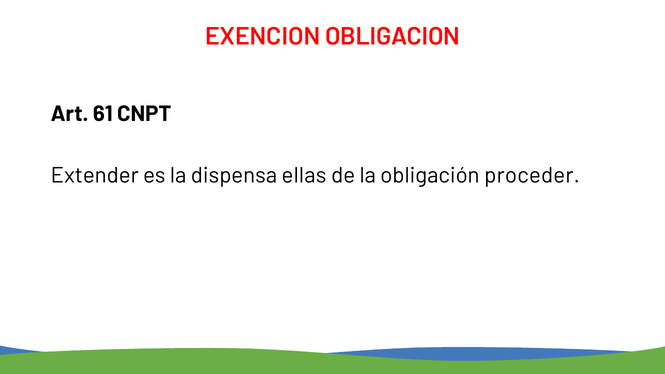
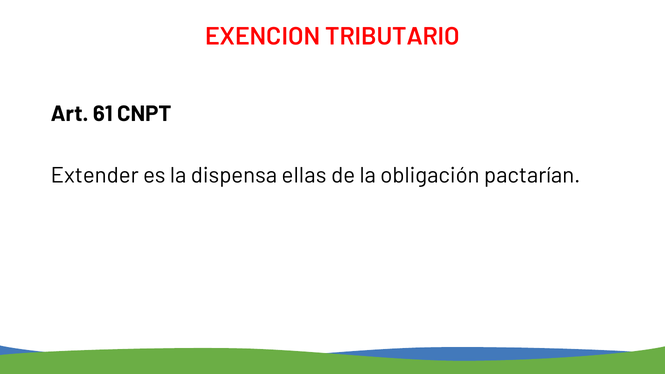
OBLIGACION: OBLIGACION -> TRIBUTARIO
proceder: proceder -> pactarían
